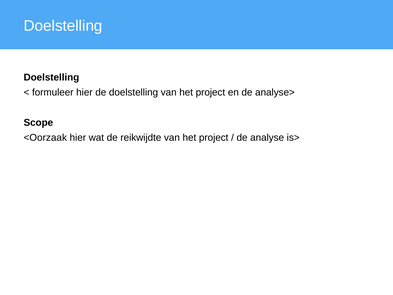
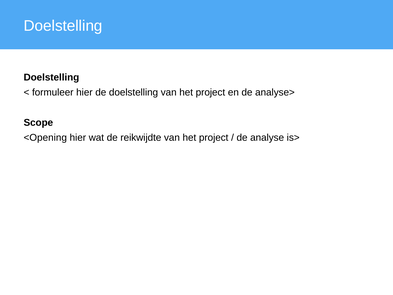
<Oorzaak: <Oorzaak -> <Opening
